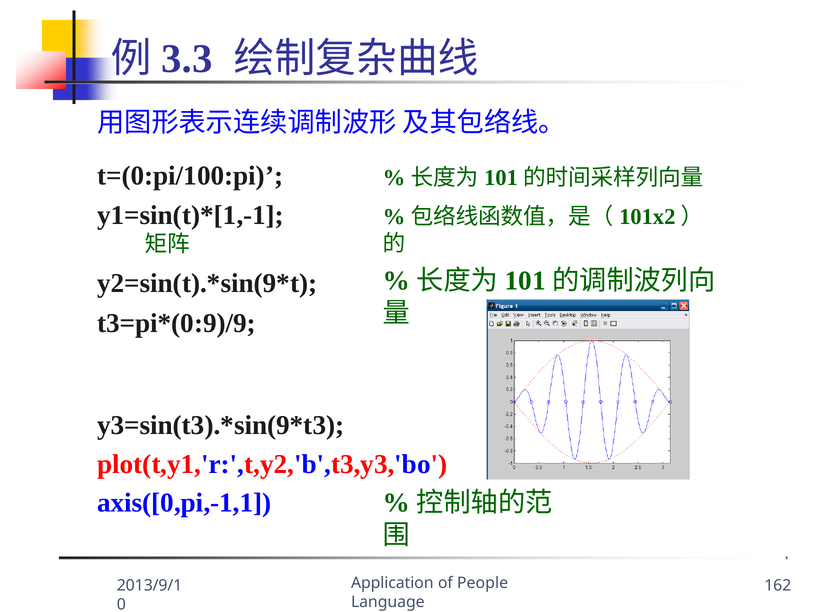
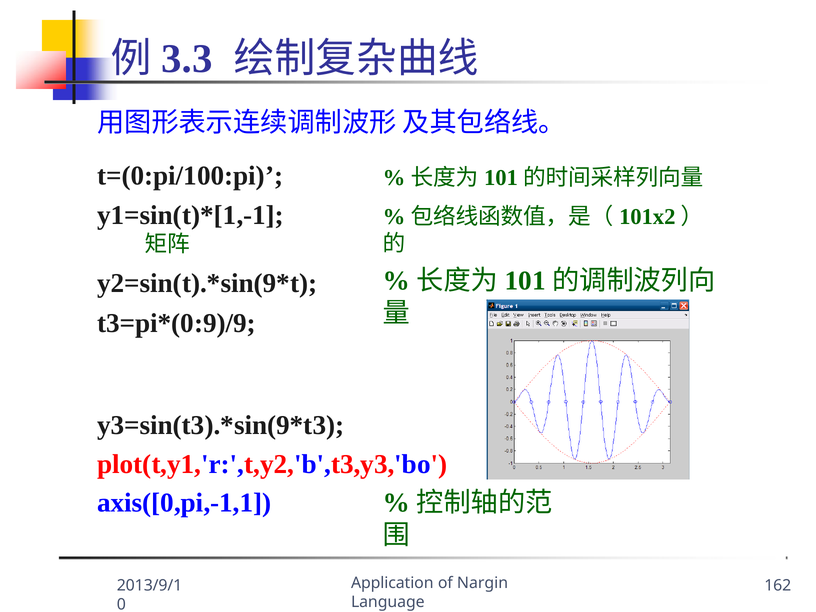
People: People -> Nargin
